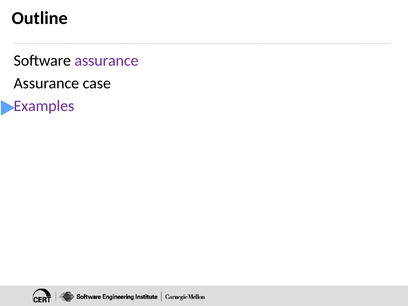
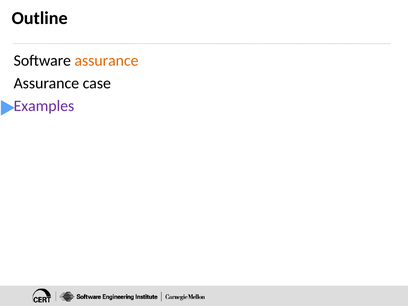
assurance at (106, 61) colour: purple -> orange
